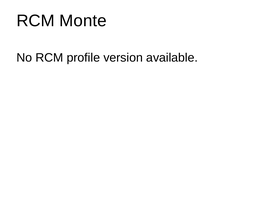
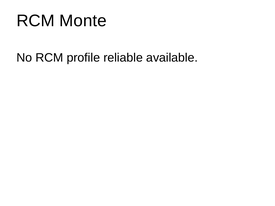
version: version -> reliable
